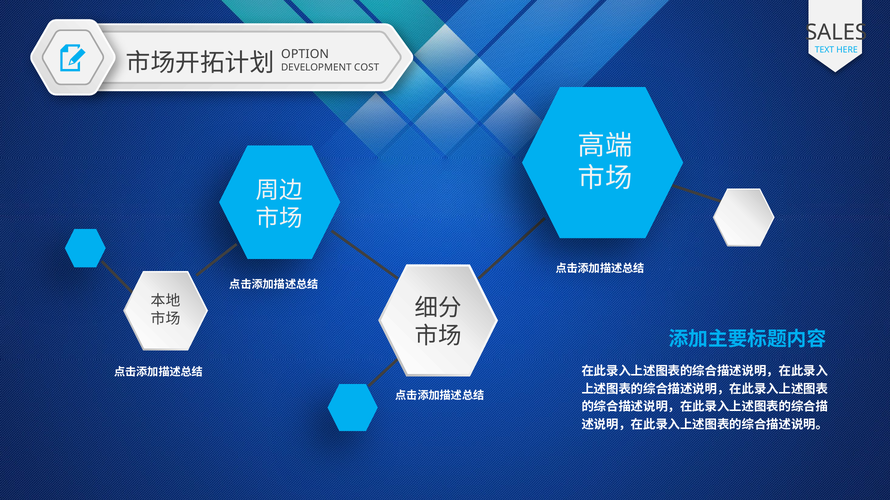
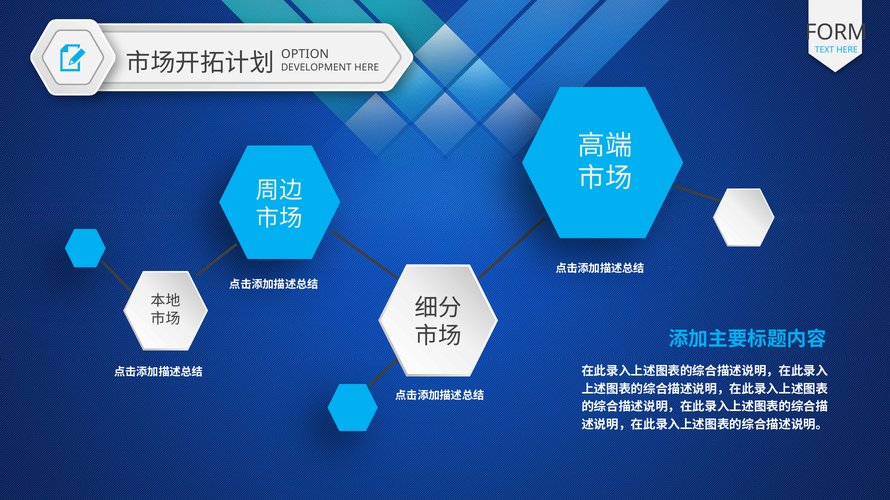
SALES: SALES -> FORM
DEVELOPMENT COST: COST -> HERE
